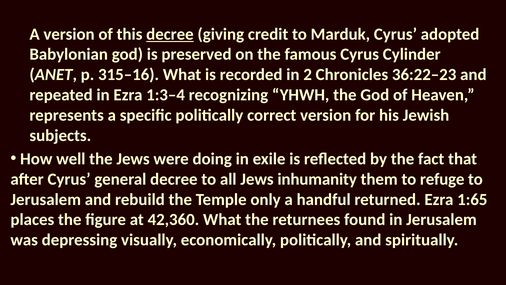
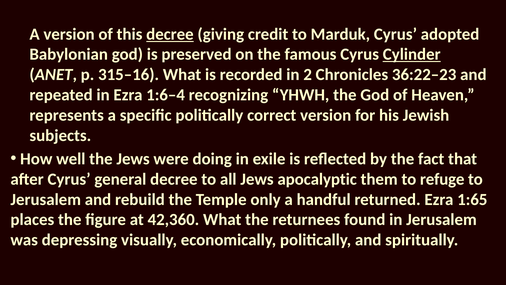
Cylinder underline: none -> present
1:3–4: 1:3–4 -> 1:6–4
inhumanity: inhumanity -> apocalyptic
